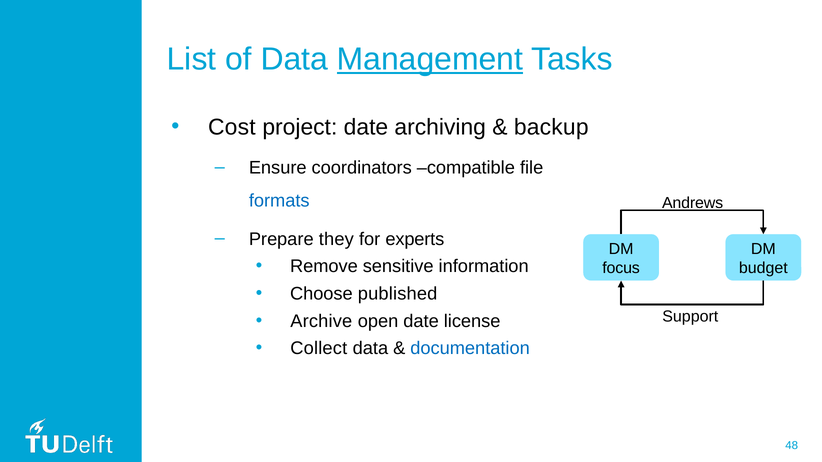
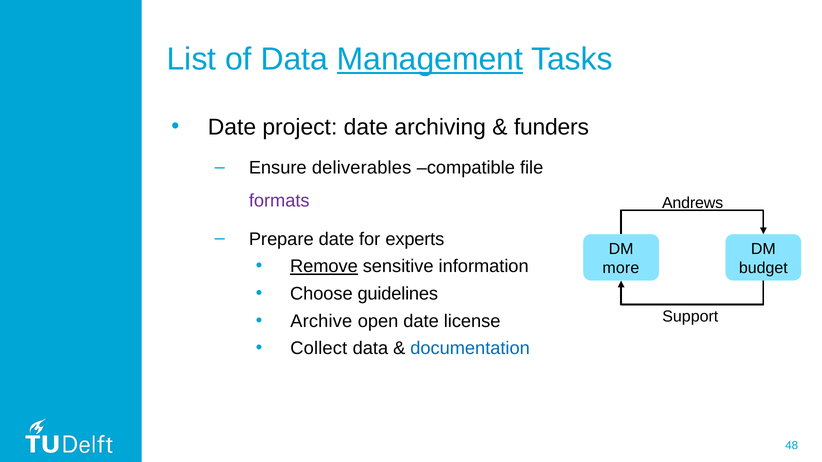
Cost at (232, 127): Cost -> Date
backup: backup -> funders
coordinators: coordinators -> deliverables
formats colour: blue -> purple
Prepare they: they -> date
Remove underline: none -> present
focus: focus -> more
published: published -> guidelines
